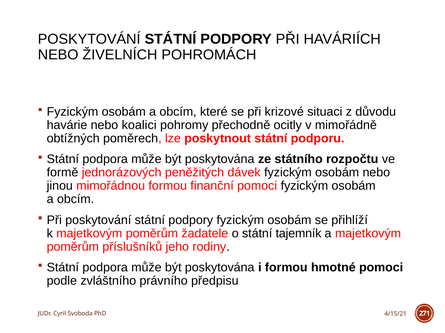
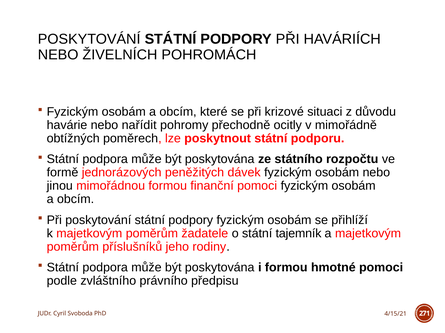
koalici: koalici -> nařídit
